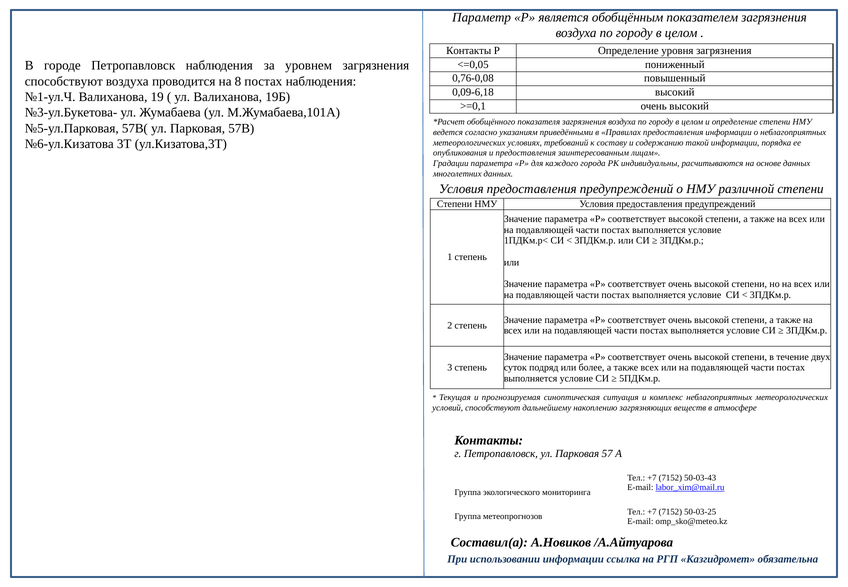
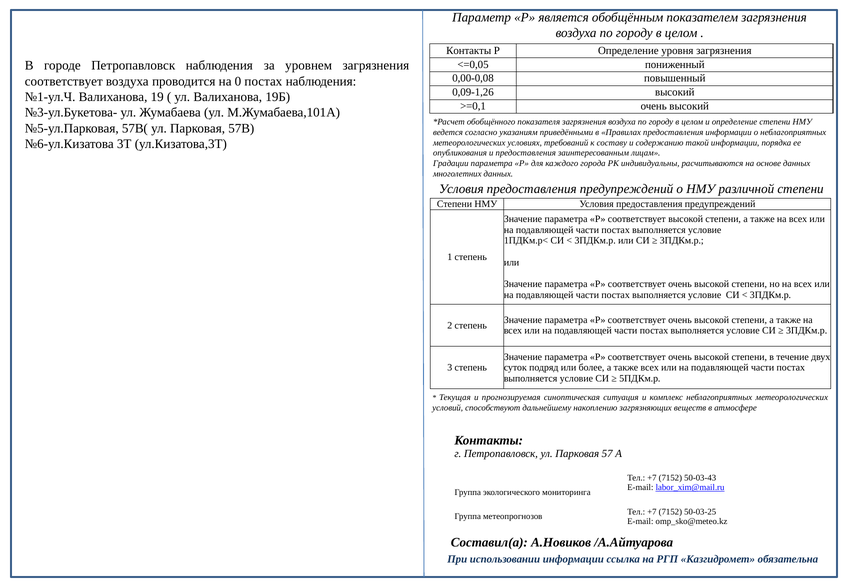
0,76-0,08: 0,76-0,08 -> 0,00-0,08
способствуют at (64, 81): способствуют -> соответствует
8: 8 -> 0
0,09-6,18: 0,09-6,18 -> 0,09-1,26
